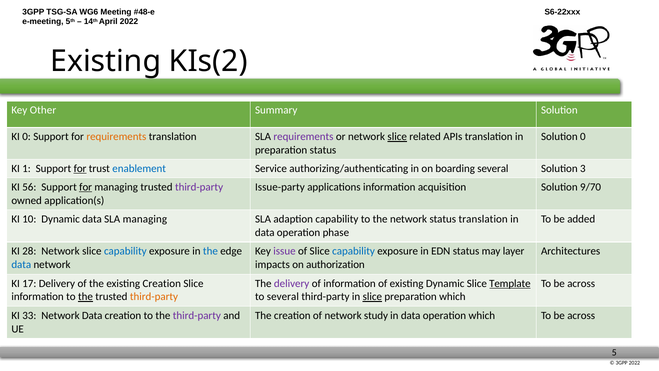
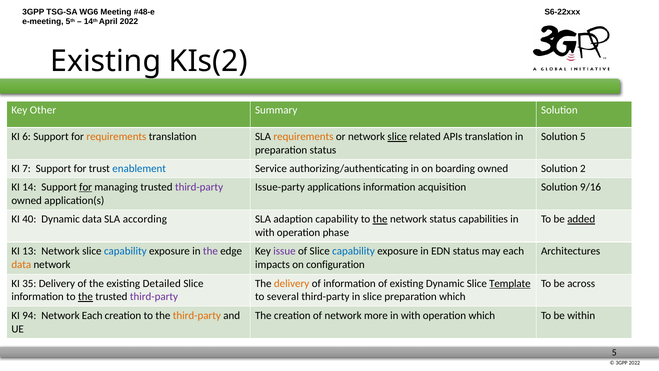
KI 0: 0 -> 6
requirements at (303, 137) colour: purple -> orange
Solution 0: 0 -> 5
1: 1 -> 7
for at (80, 168) underline: present -> none
boarding several: several -> owned
3: 3 -> 2
56: 56 -> 14
9/70: 9/70 -> 9/16
10: 10 -> 40
SLA managing: managing -> according
the at (380, 219) underline: none -> present
status translation: translation -> capabilities
added underline: none -> present
data at (265, 233): data -> with
28: 28 -> 13
the at (210, 251) colour: blue -> purple
may layer: layer -> each
data at (21, 265) colour: blue -> orange
authorization: authorization -> configuration
17: 17 -> 35
existing Creation: Creation -> Detailed
delivery at (292, 283) colour: purple -> orange
third-party at (154, 297) colour: orange -> purple
slice at (372, 297) underline: present -> none
33: 33 -> 94
Network Data: Data -> Each
third-party at (197, 315) colour: purple -> orange
study: study -> more
data at (411, 315): data -> with
across at (581, 315): across -> within
